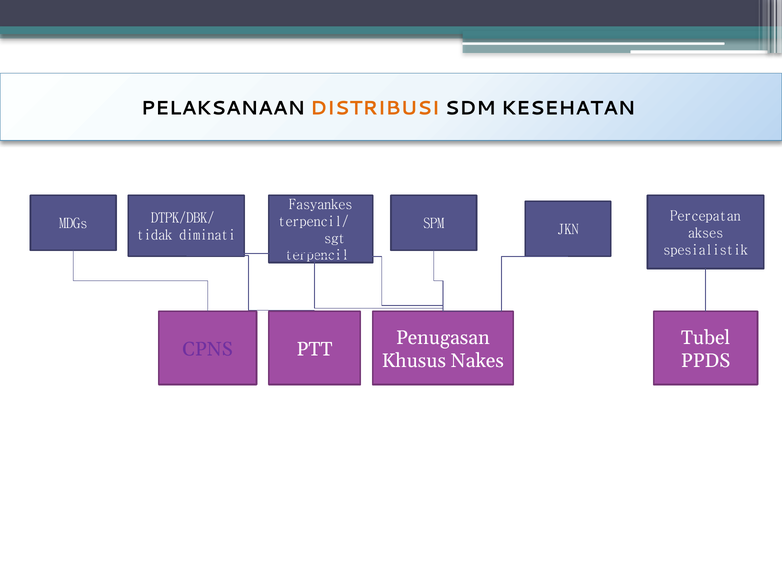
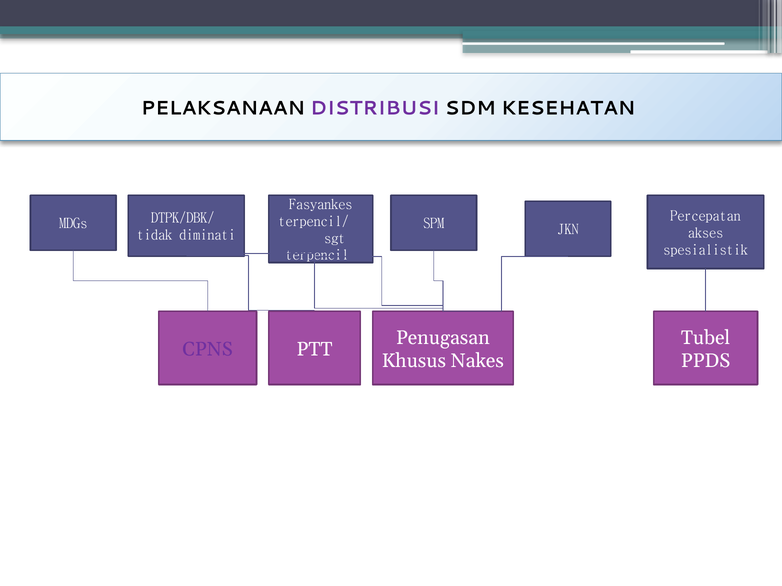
DISTRIBUSI colour: orange -> purple
